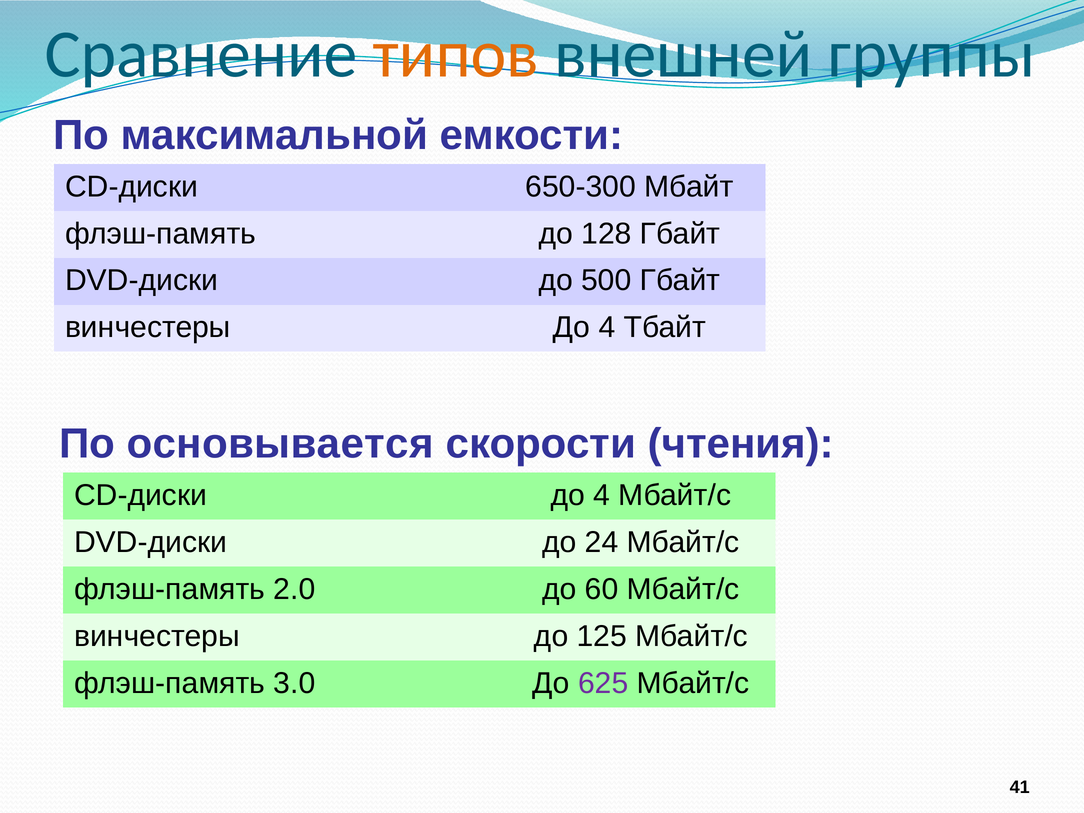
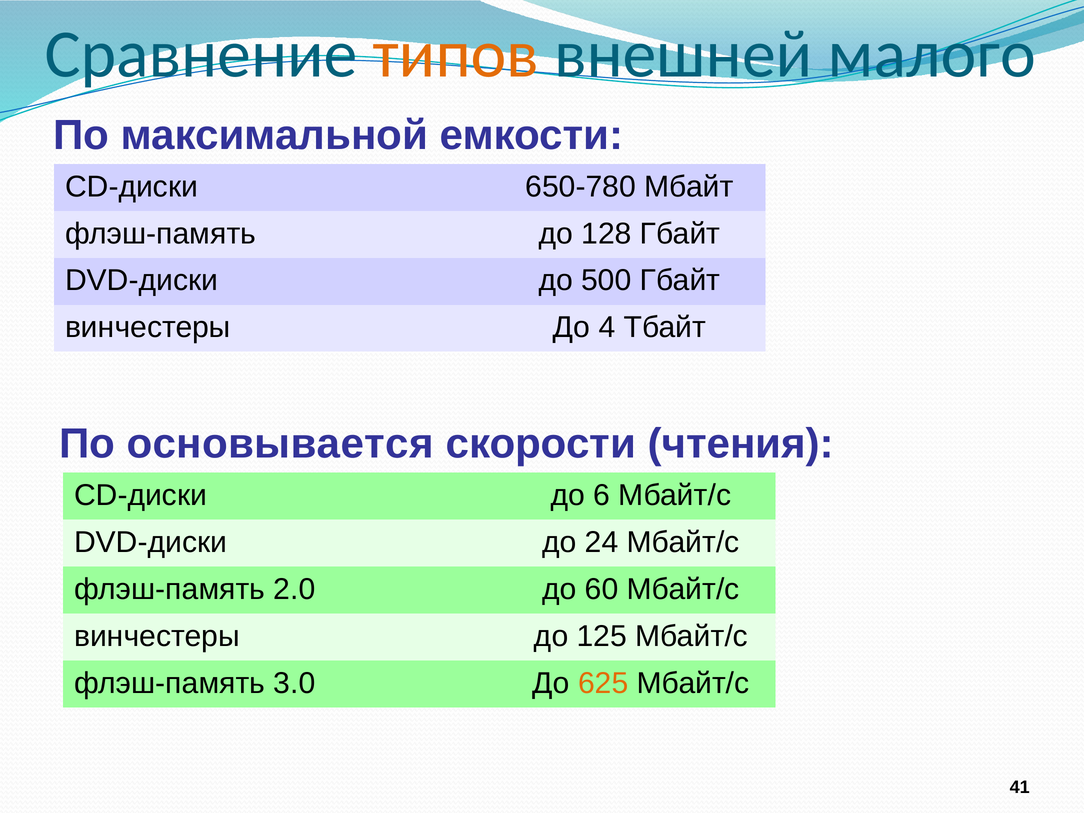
группы: группы -> малого
650-300: 650-300 -> 650-780
CD-диски до 4: 4 -> 6
625 colour: purple -> orange
